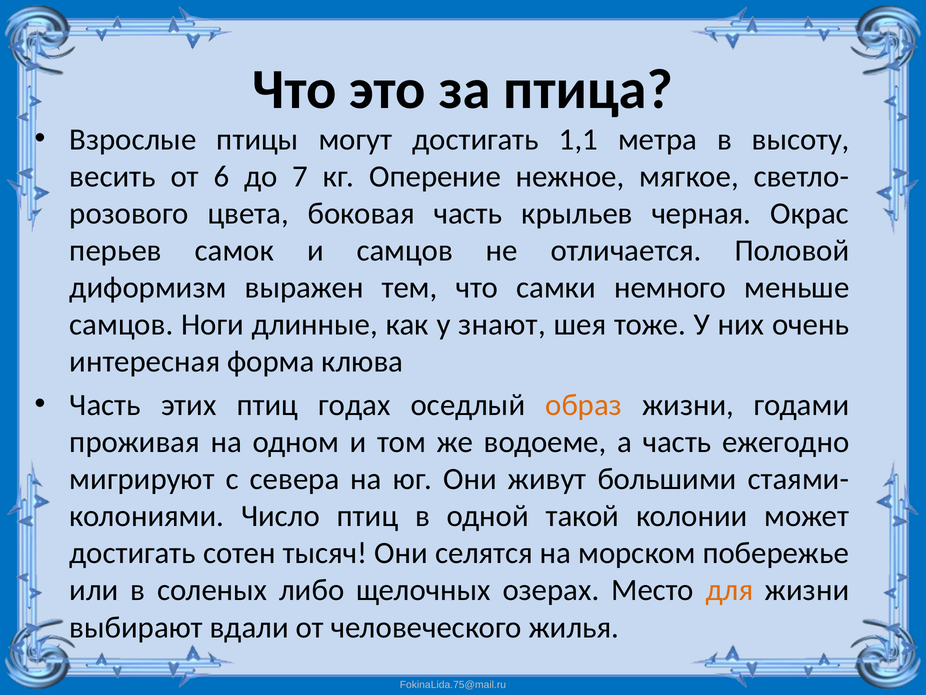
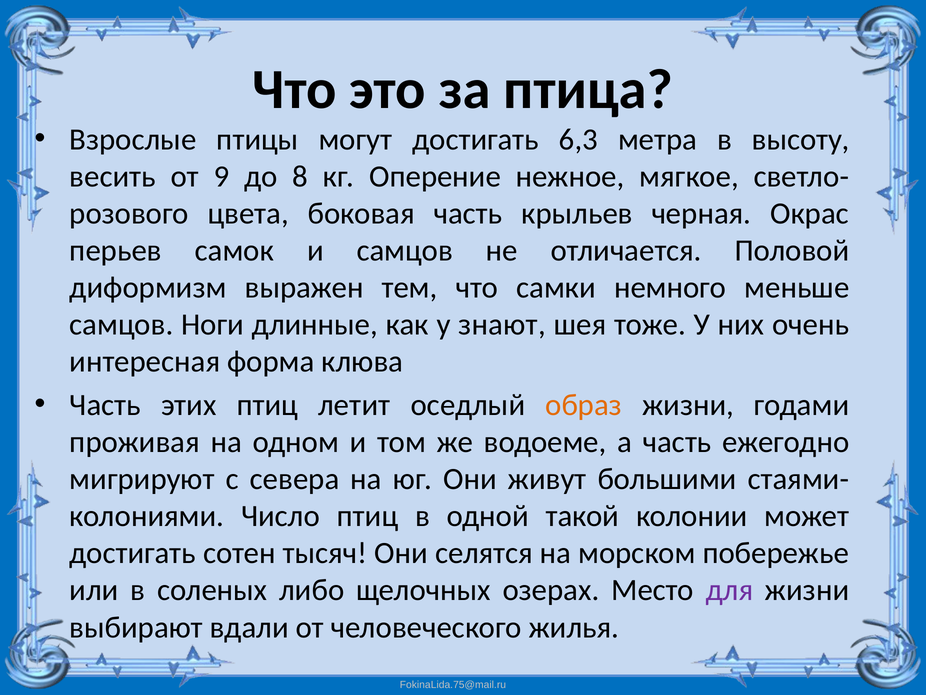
1,1: 1,1 -> 6,3
6: 6 -> 9
7: 7 -> 8
годах: годах -> летит
для colour: orange -> purple
